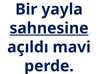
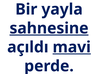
mavi underline: none -> present
